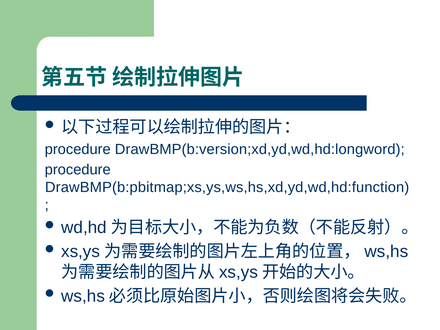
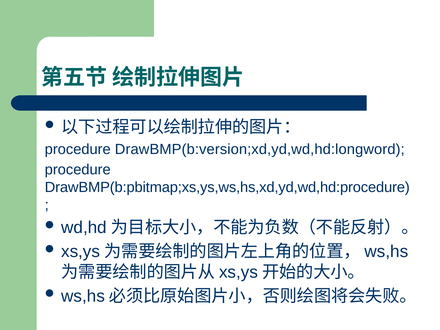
DrawBMP(b:pbitmap;xs,ys,ws,hs,xd,yd,wd,hd:function: DrawBMP(b:pbitmap;xs,ys,ws,hs,xd,yd,wd,hd:function -> DrawBMP(b:pbitmap;xs,ys,ws,hs,xd,yd,wd,hd:procedure
